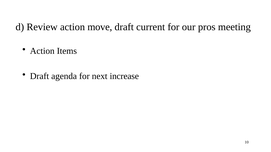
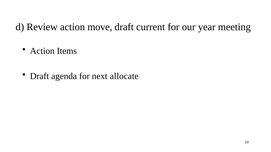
pros: pros -> year
increase: increase -> allocate
